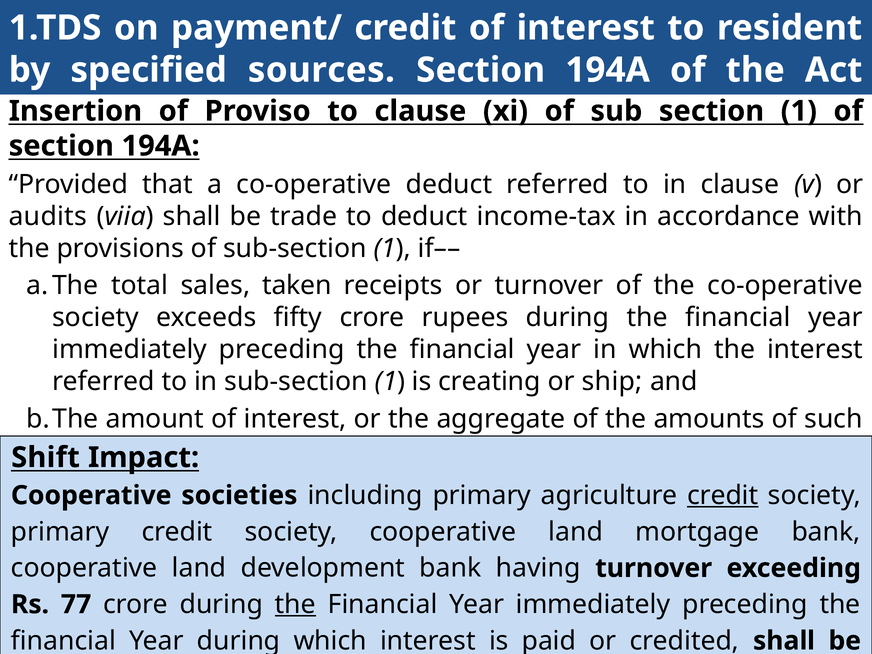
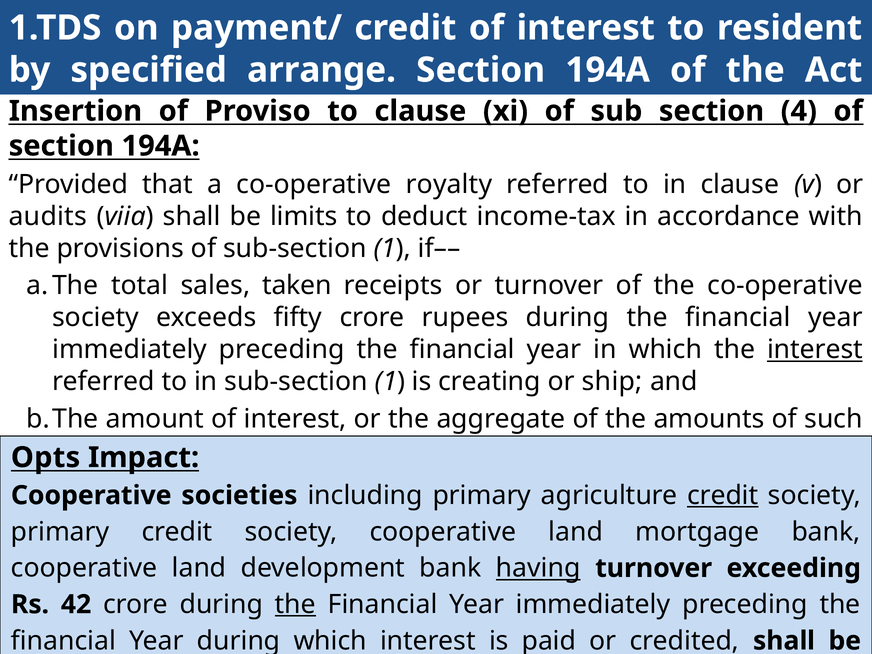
sources: sources -> arrange
section 1: 1 -> 4
co-operative deduct: deduct -> royalty
trade: trade -> limits
interest at (815, 350) underline: none -> present
Shift: Shift -> Opts
having underline: none -> present
77: 77 -> 42
